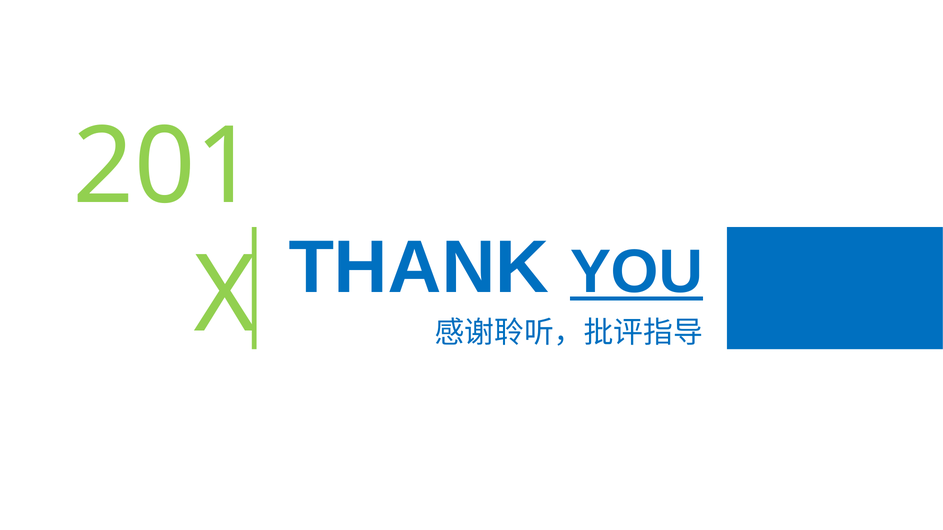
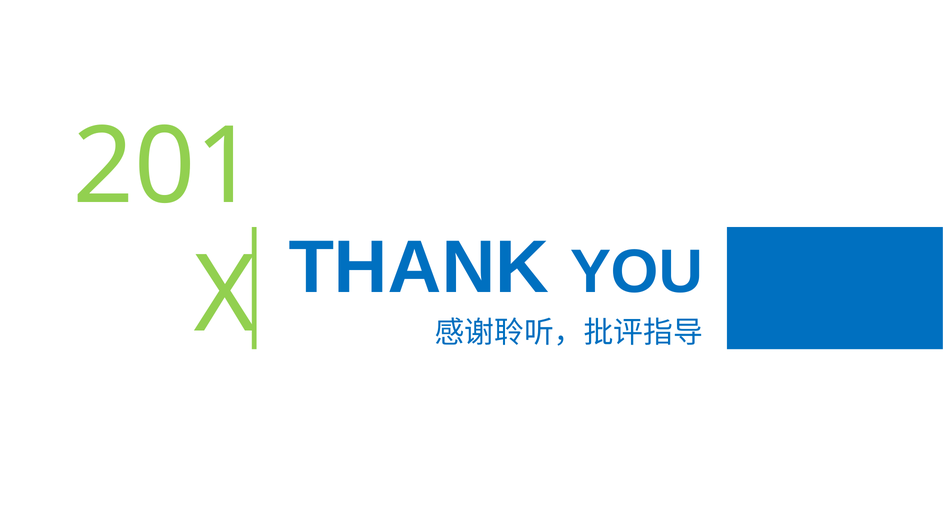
YOU underline: present -> none
